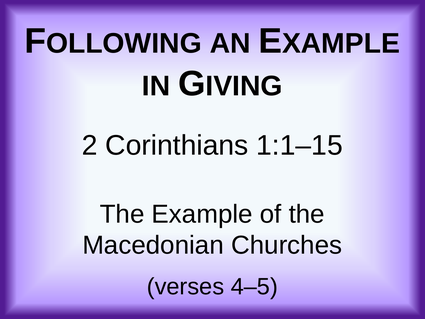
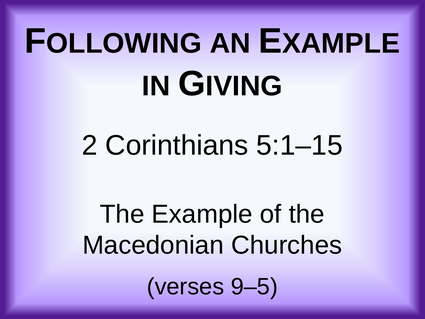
1:1–15: 1:1–15 -> 5:1–15
4–5: 4–5 -> 9–5
